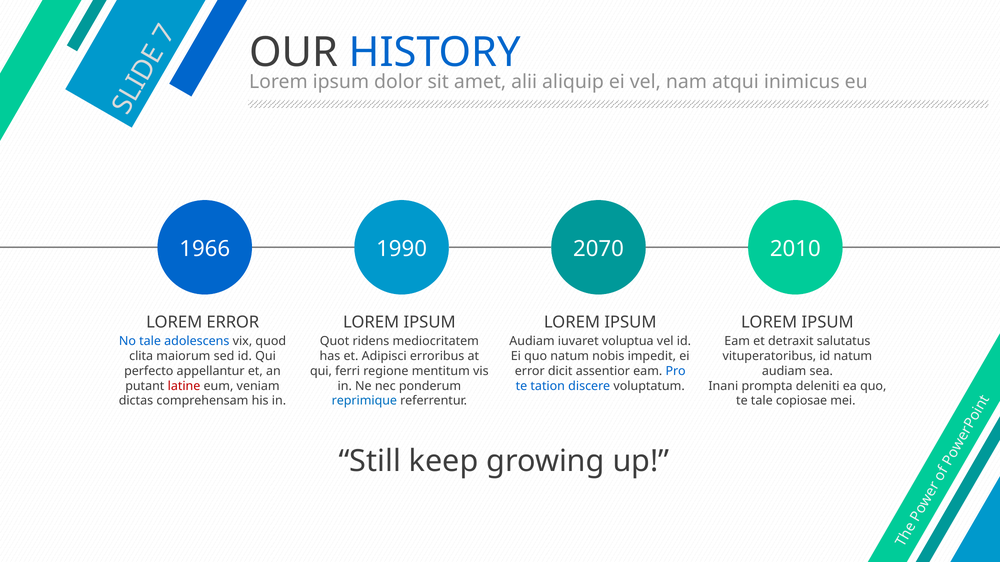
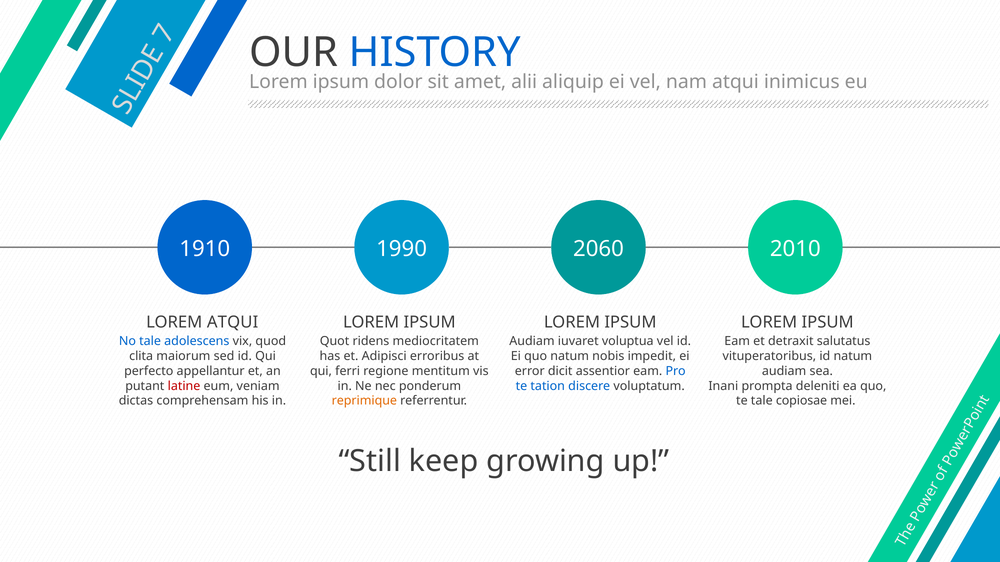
1966: 1966 -> 1910
2070: 2070 -> 2060
LOREM ERROR: ERROR -> ATQUI
reprimique colour: blue -> orange
